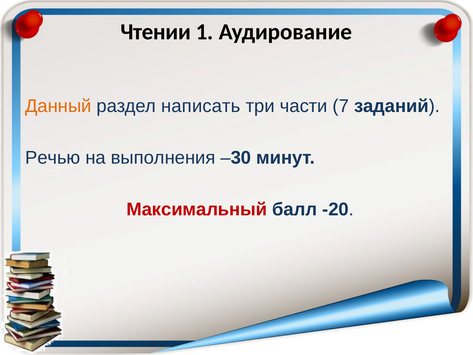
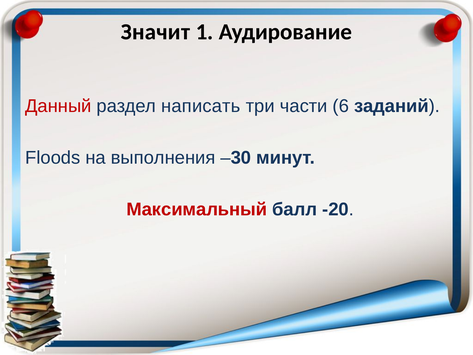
Чтении: Чтении -> Значит
Данный colour: orange -> red
7: 7 -> 6
Речью: Речью -> Floods
